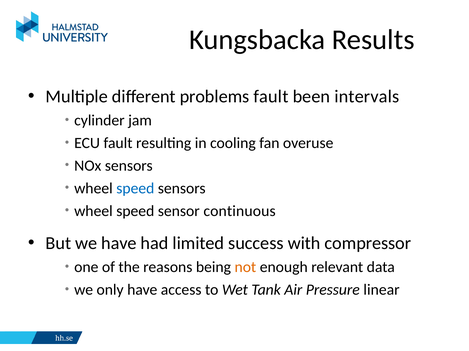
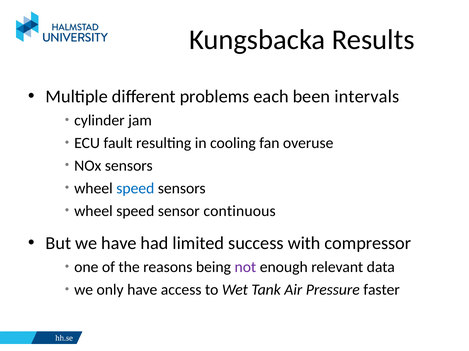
problems fault: fault -> each
not colour: orange -> purple
linear: linear -> faster
